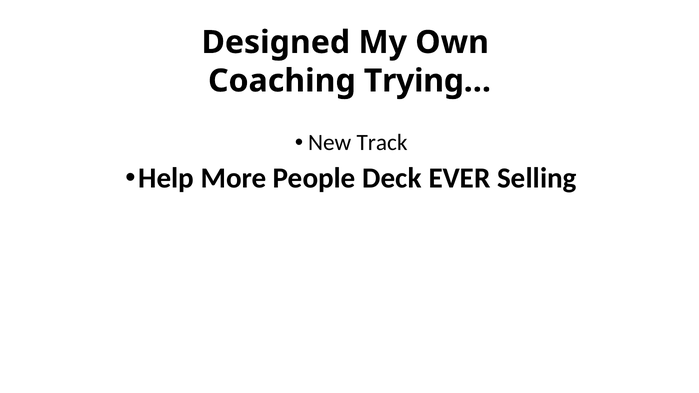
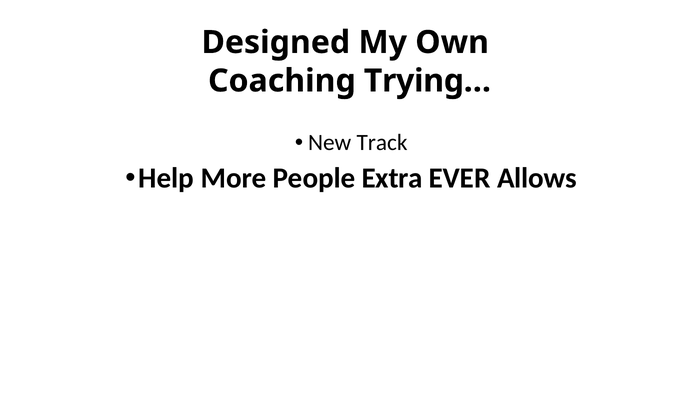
Deck: Deck -> Extra
Selling: Selling -> Allows
